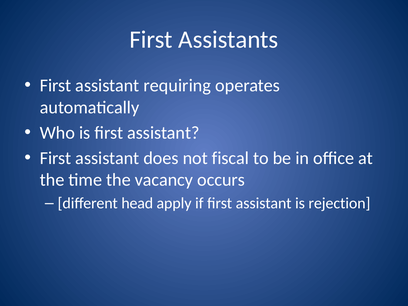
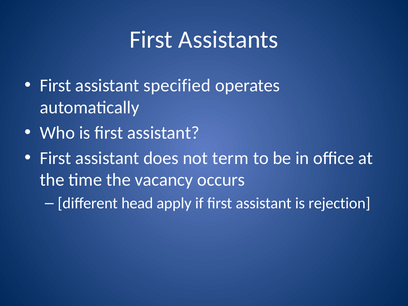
requiring: requiring -> specified
fiscal: fiscal -> term
